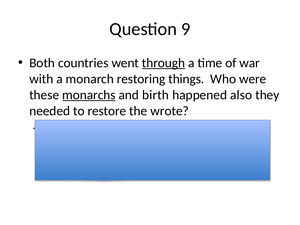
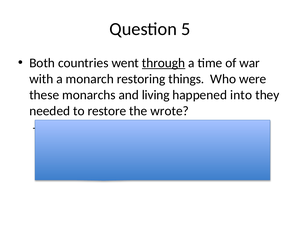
9: 9 -> 5
monarchs underline: present -> none
birth: birth -> living
also: also -> into
